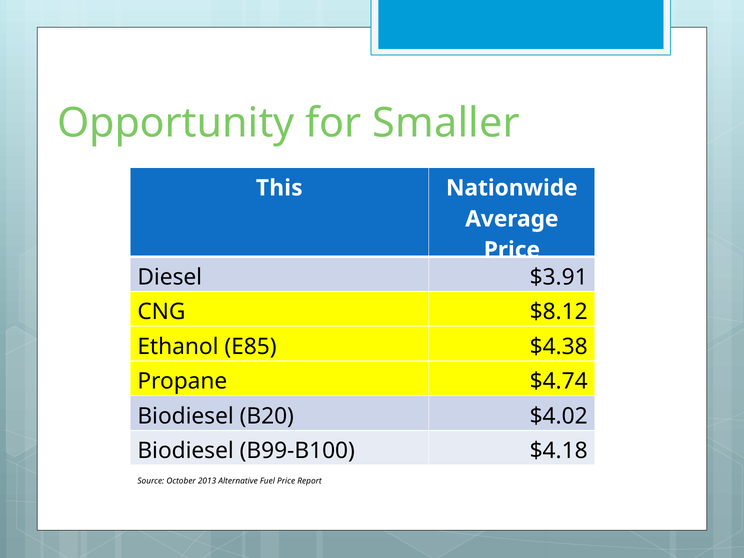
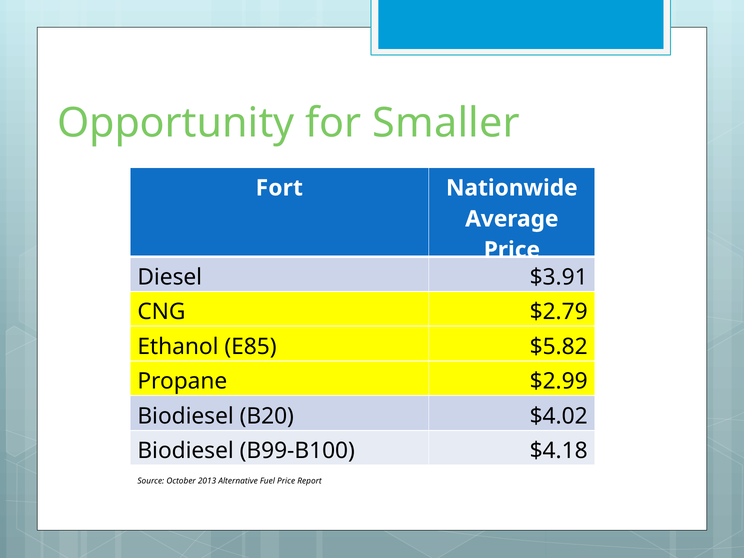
This: This -> Fort
$8.12: $8.12 -> $2.79
$4.38: $4.38 -> $5.82
$4.74: $4.74 -> $2.99
